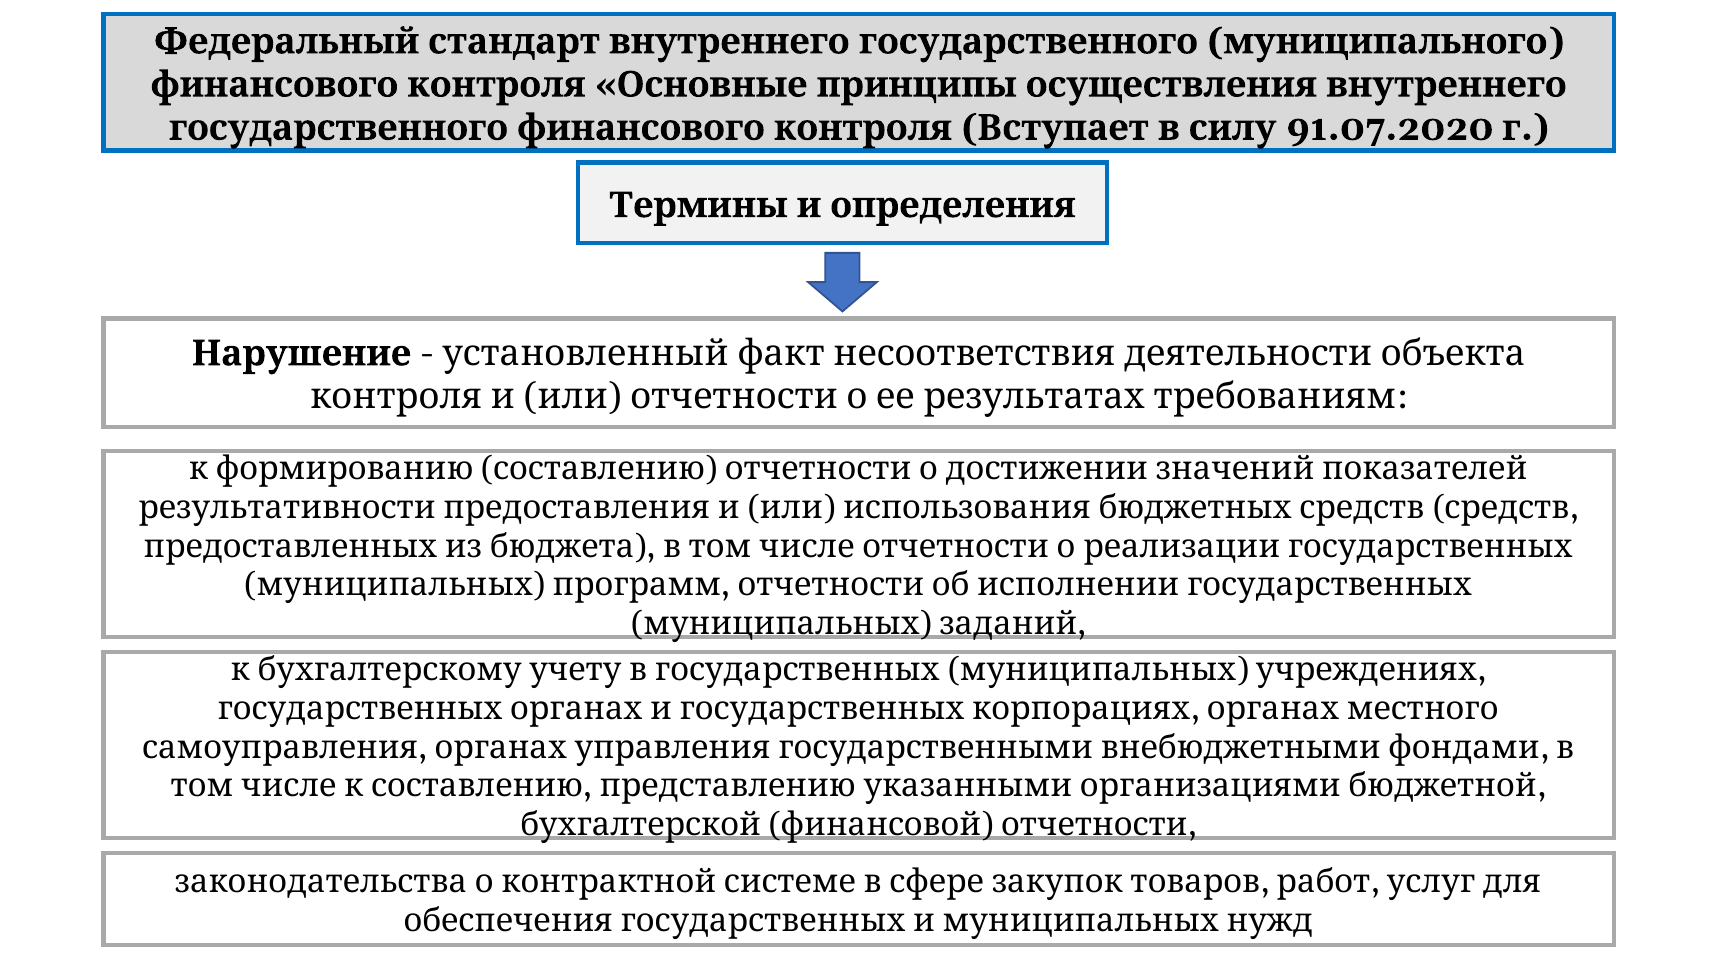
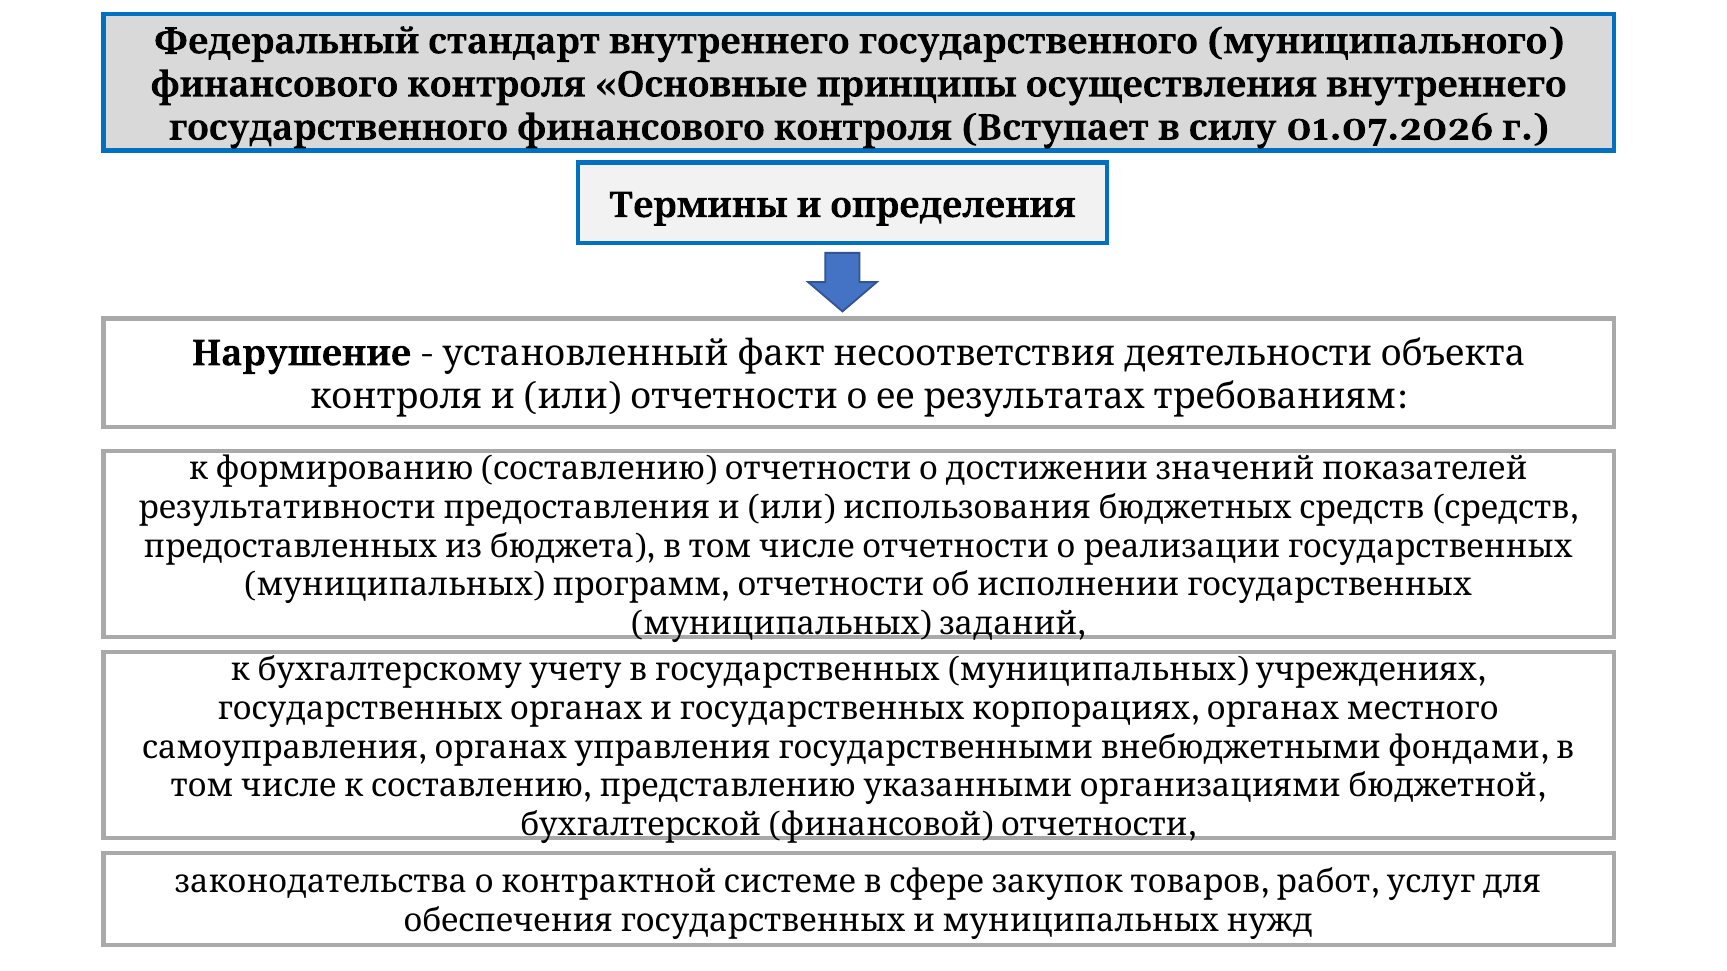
91.07.2020: 91.07.2020 -> 01.07.2026
